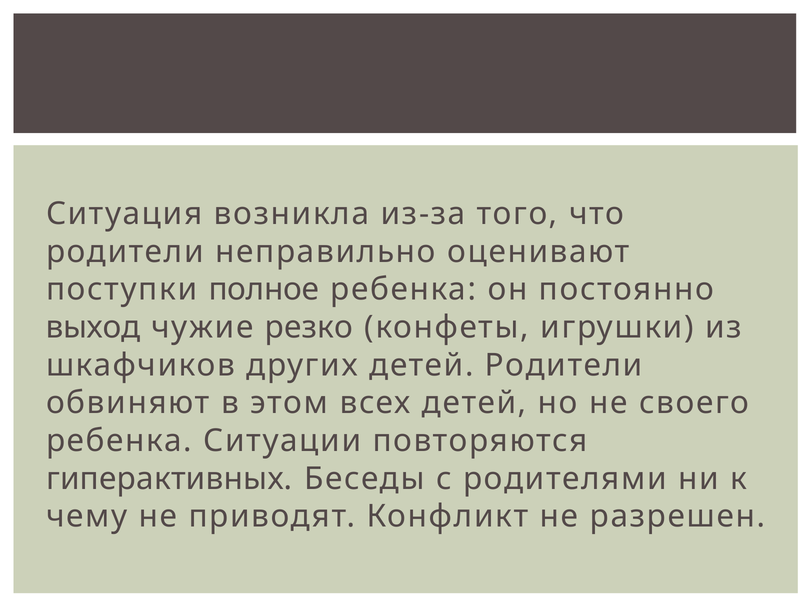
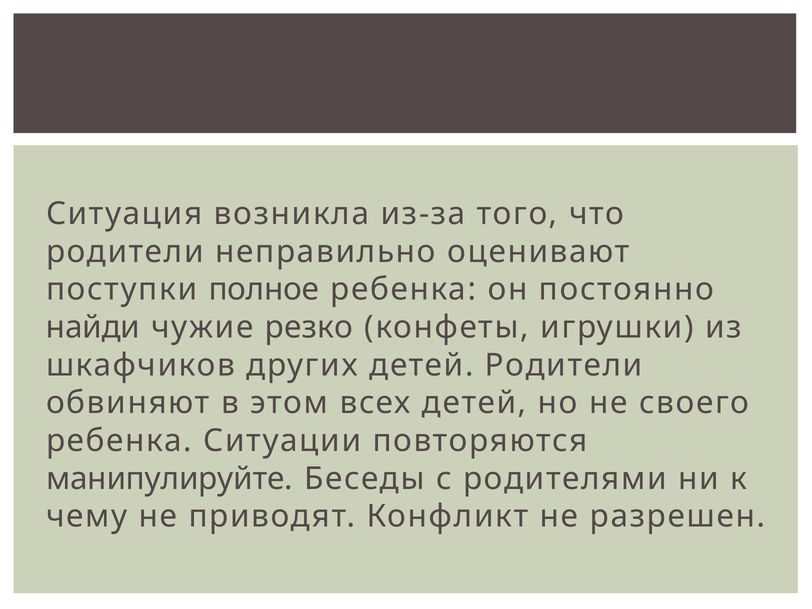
выход: выход -> найди
гиперактивных: гиперактивных -> манипулируйте
